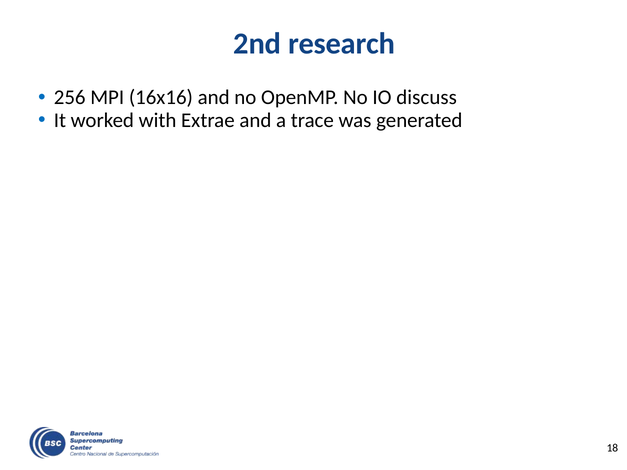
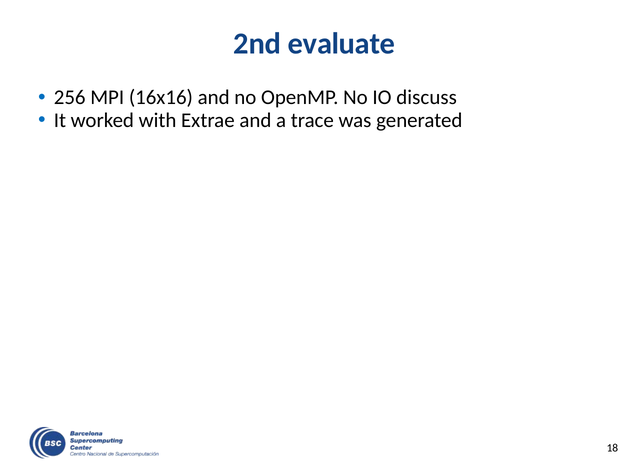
research: research -> evaluate
